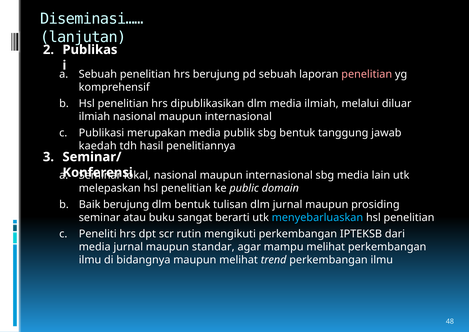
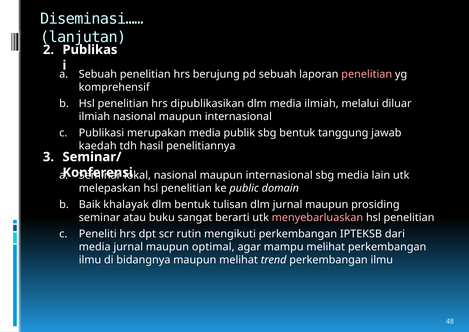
Baik berujung: berujung -> khalayak
menyebarluaskan colour: light blue -> pink
standar: standar -> optimal
